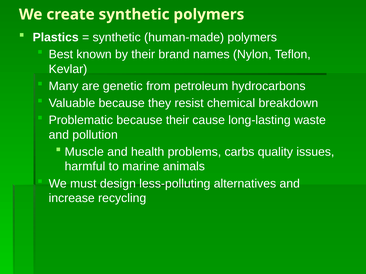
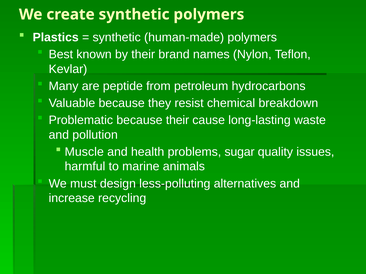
genetic: genetic -> peptide
carbs: carbs -> sugar
